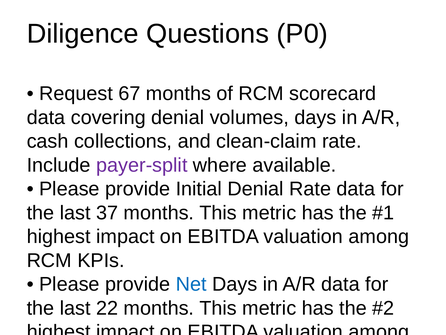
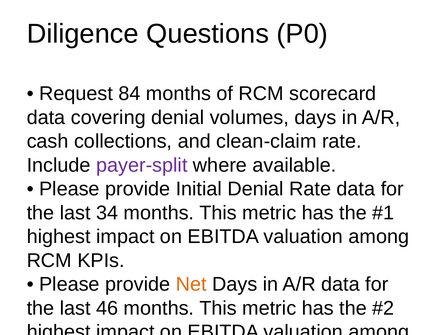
67: 67 -> 84
37: 37 -> 34
Net at (191, 284) colour: blue -> orange
22: 22 -> 46
